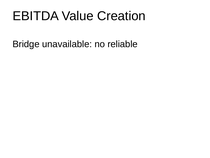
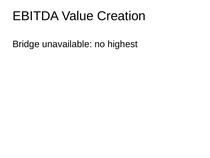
reliable: reliable -> highest
